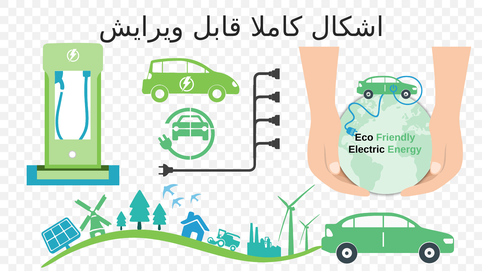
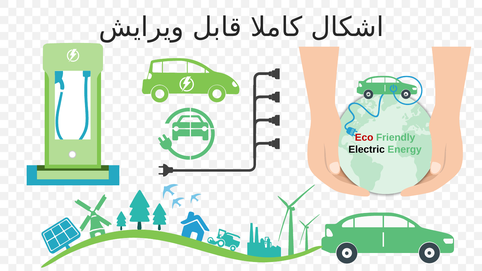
Eco colour: black -> red
